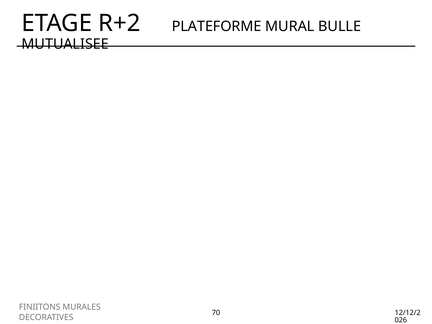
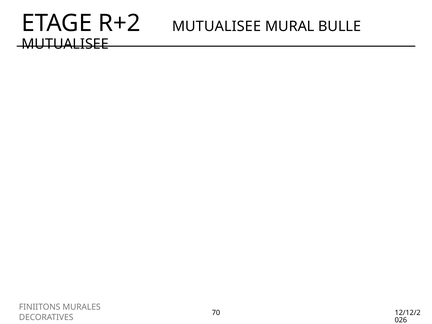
R+2 PLATEFORME: PLATEFORME -> MUTUALISEE
